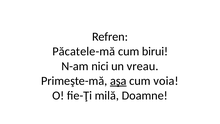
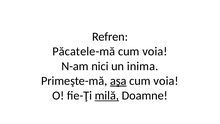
birui at (155, 51): birui -> voia
vreau: vreau -> inima
milă underline: none -> present
